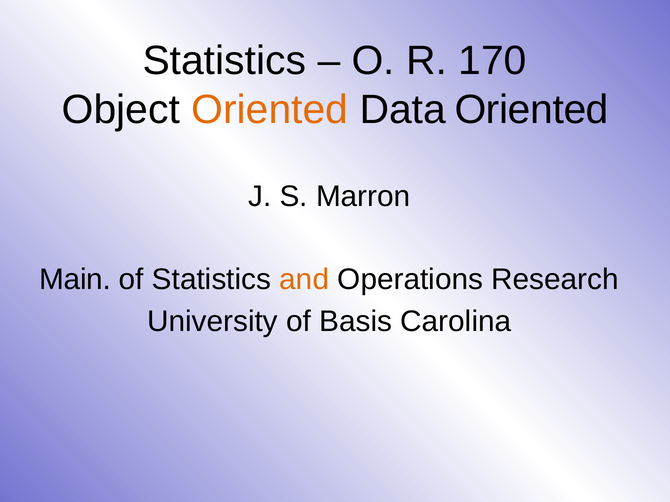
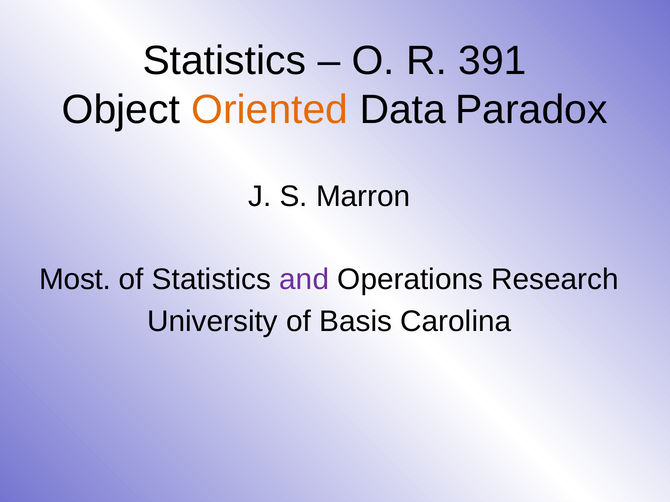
170: 170 -> 391
Data Oriented: Oriented -> Paradox
Main: Main -> Most
and colour: orange -> purple
